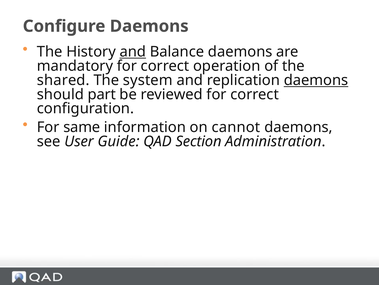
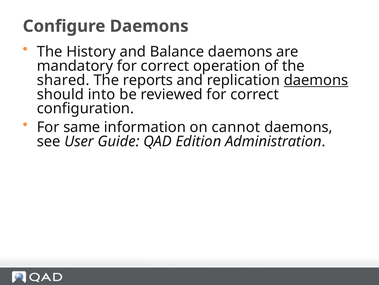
and at (133, 52) underline: present -> none
system: system -> reports
part: part -> into
Section: Section -> Edition
